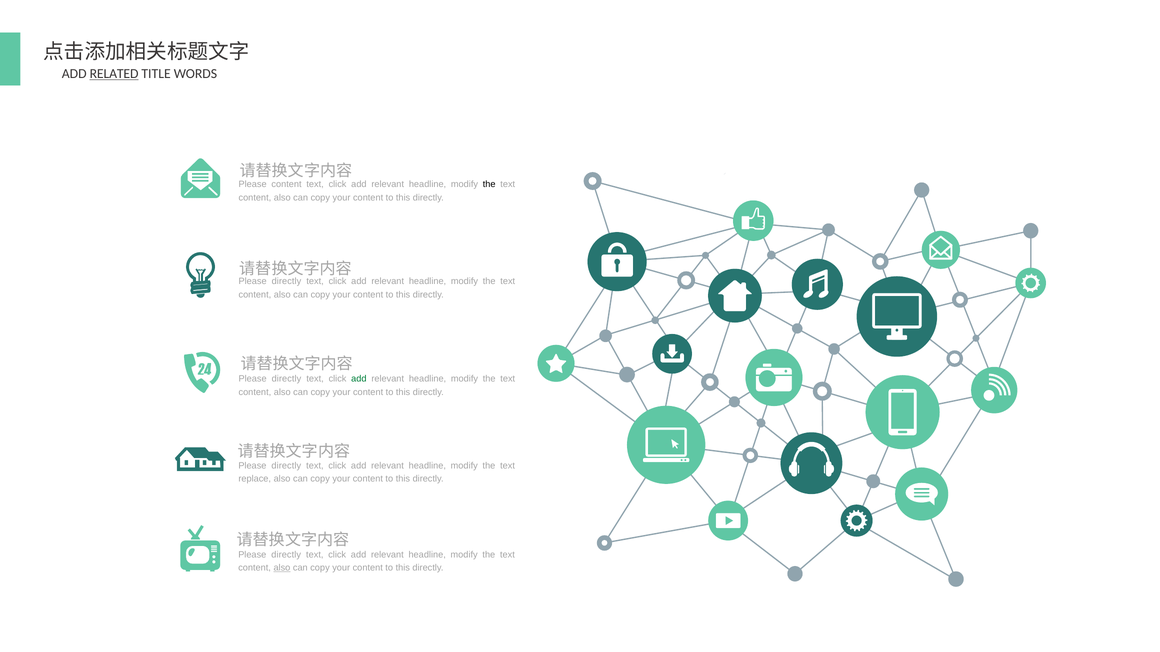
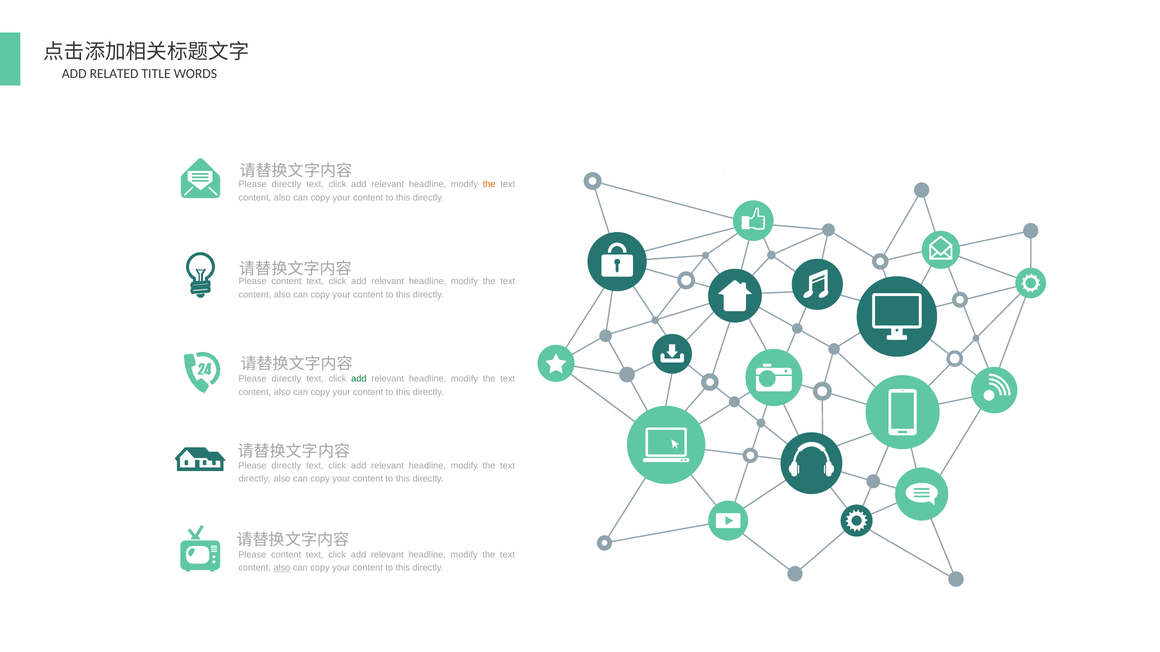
RELATED underline: present -> none
content at (287, 185): content -> directly
the at (489, 185) colour: black -> orange
directly at (286, 282): directly -> content
replace at (255, 479): replace -> directly
directly at (286, 555): directly -> content
